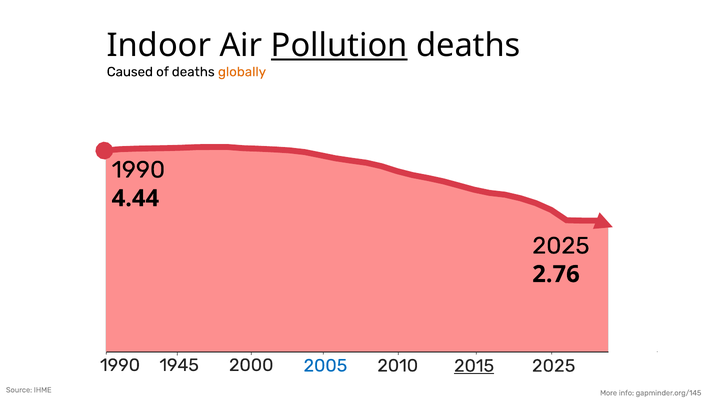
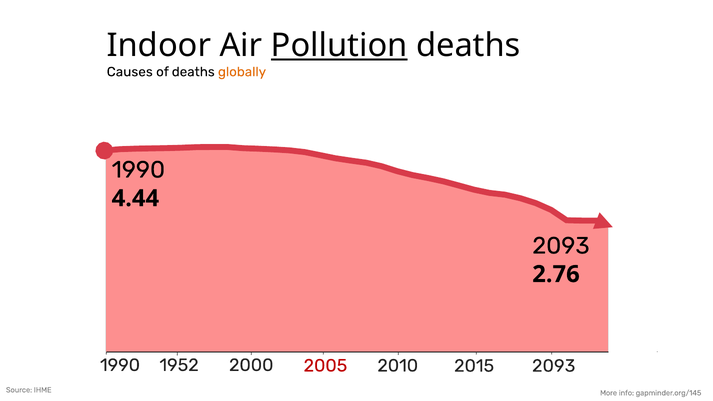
Caused: Caused -> Causes
2025 at (561, 246): 2025 -> 2093
1945: 1945 -> 1952
2005 colour: blue -> red
2015 underline: present -> none
2025 at (554, 366): 2025 -> 2093
